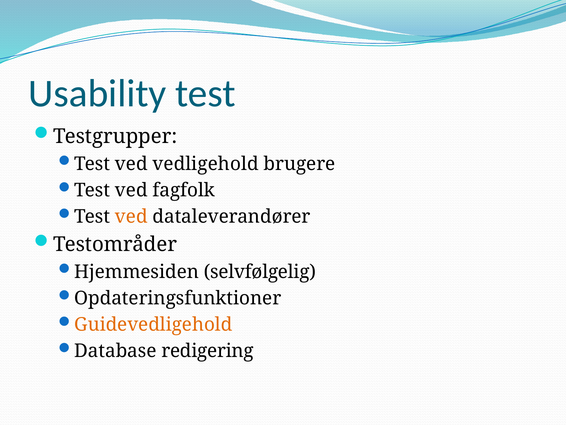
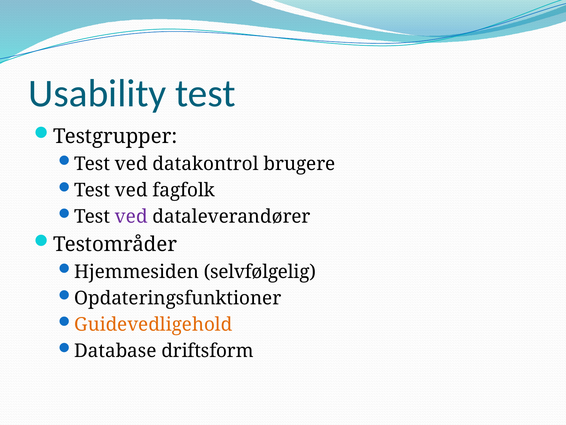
vedligehold: vedligehold -> datakontrol
ved at (131, 216) colour: orange -> purple
redigering: redigering -> driftsform
